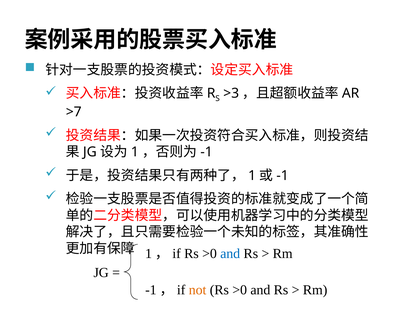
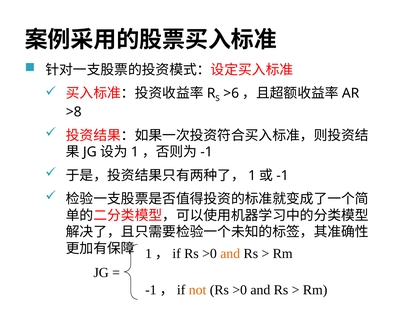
>3: >3 -> >6
>7: >7 -> >8
and at (230, 254) colour: blue -> orange
